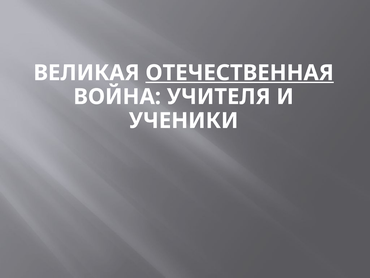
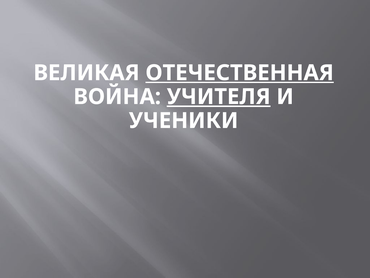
УЧИТЕЛЯ underline: none -> present
